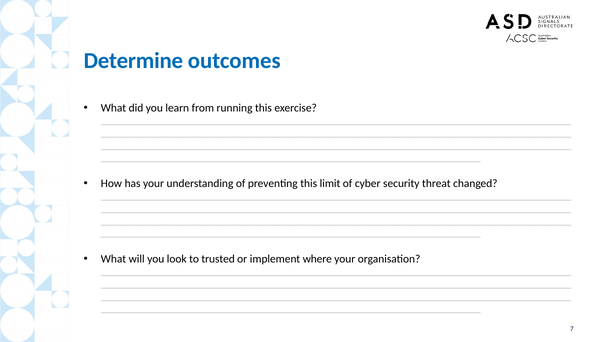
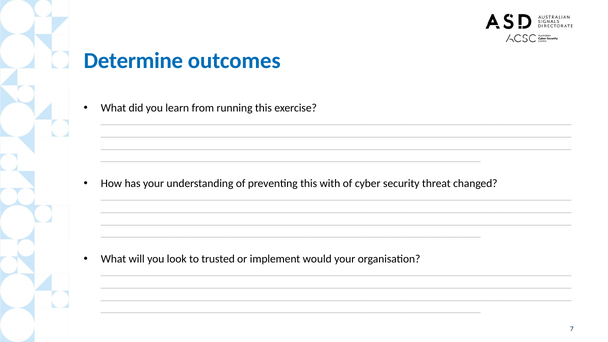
limit: limit -> with
where: where -> would
